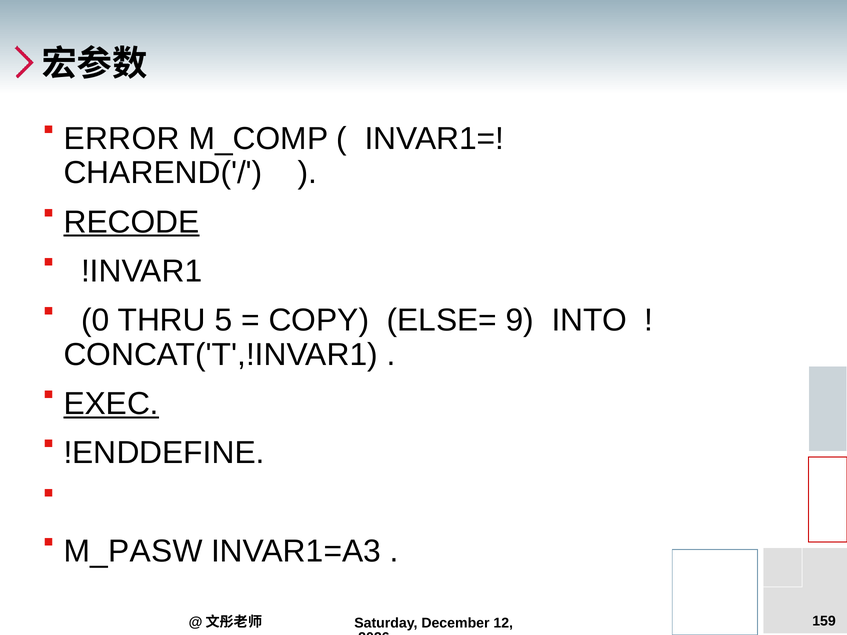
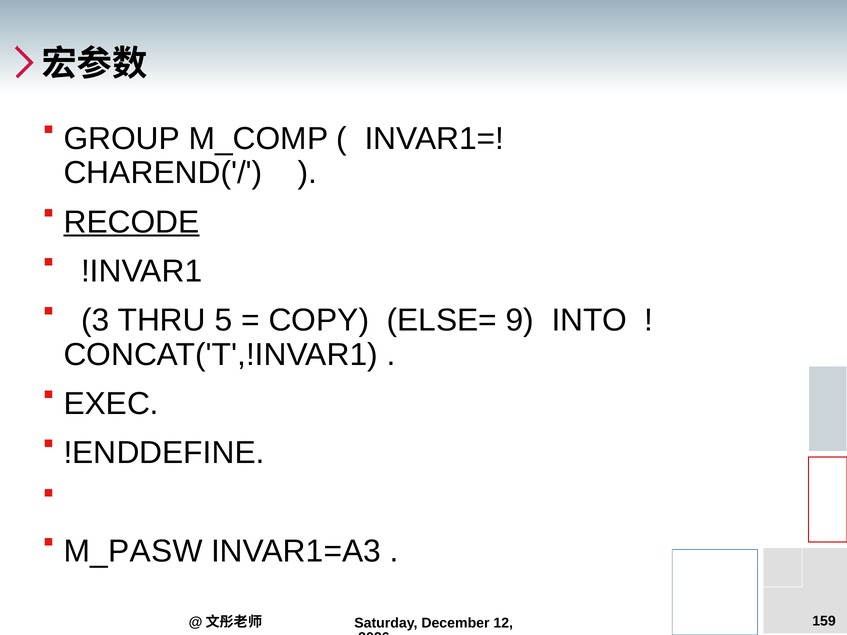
ERROR: ERROR -> GROUP
0: 0 -> 3
EXEC underline: present -> none
